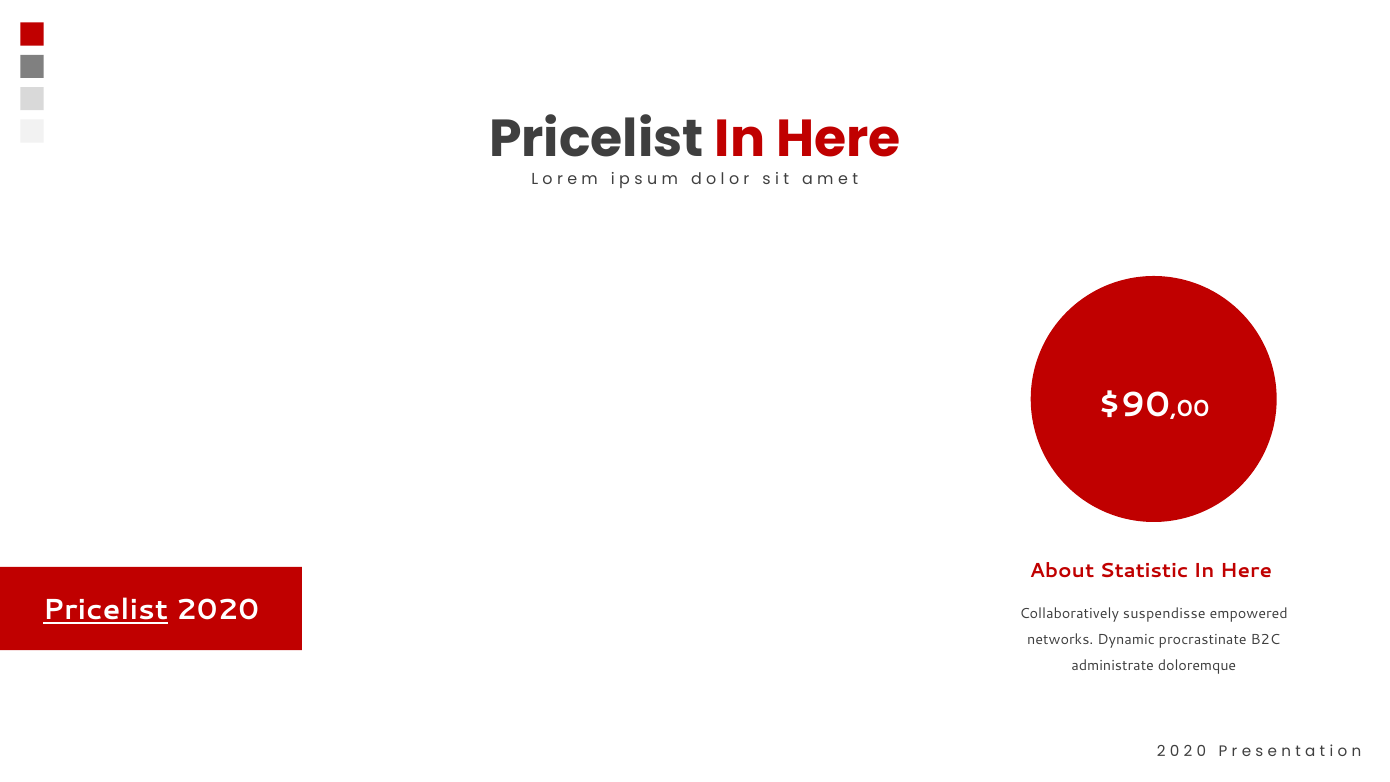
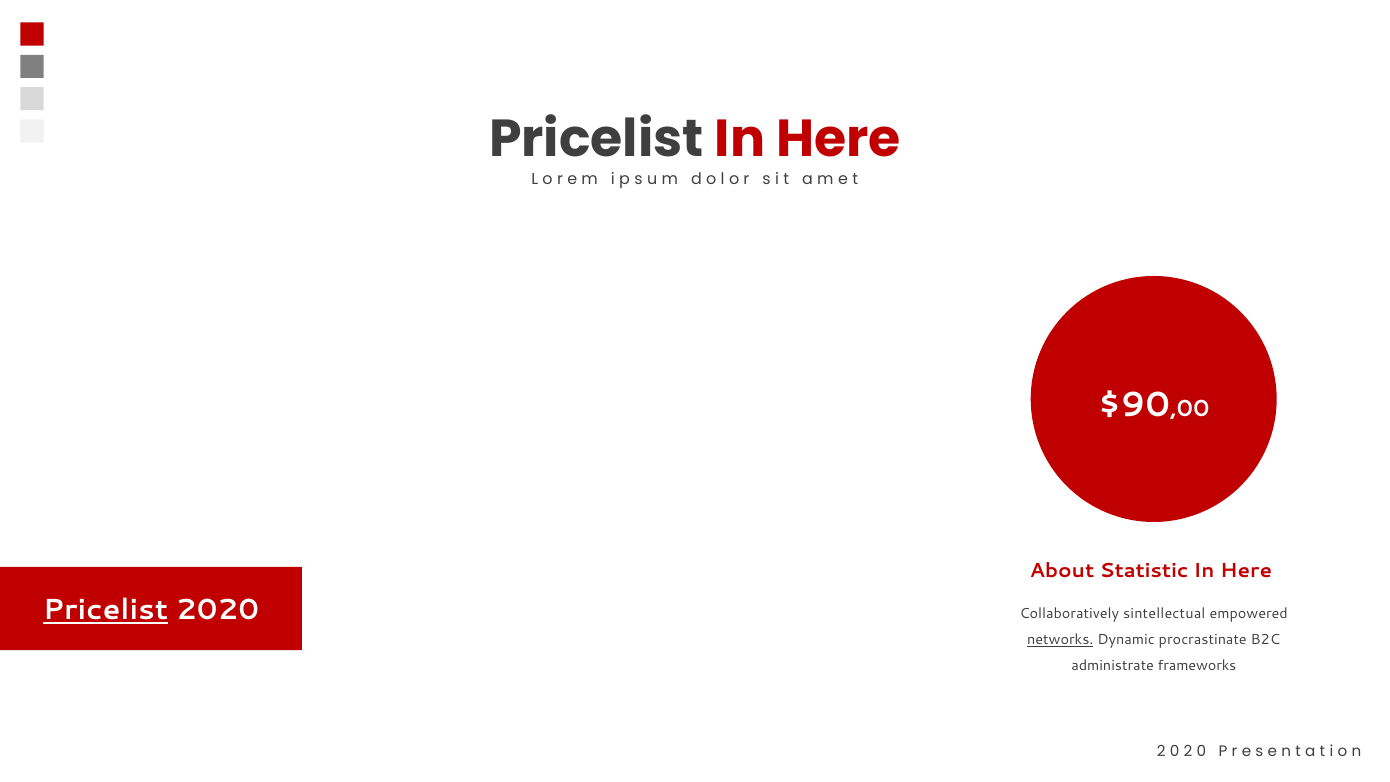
suspendisse: suspendisse -> sintellectual
networks underline: none -> present
doloremque: doloremque -> frameworks
